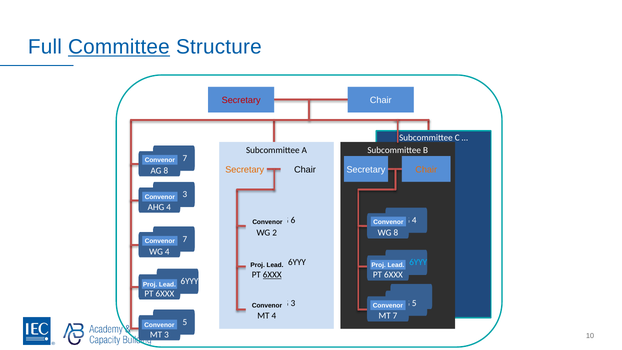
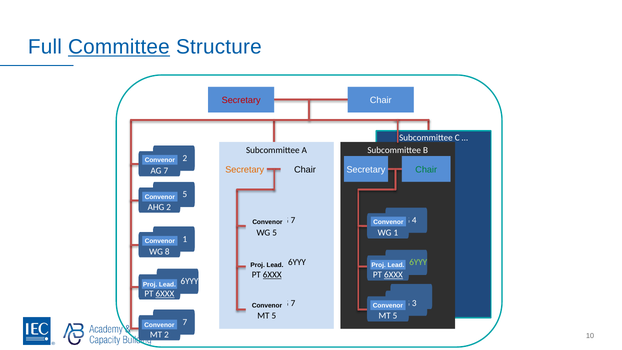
7 at (185, 158): 7 -> 2
Chair at (426, 170) colour: orange -> green
AG 8: 8 -> 7
3 at (185, 194): 3 -> 5
AHG 4: 4 -> 2
6 at (293, 220): 6 -> 7
2 at (275, 233): 2 -> 5
8 at (396, 233): 8 -> 1
7 at (185, 239): 7 -> 1
4 at (167, 252): 4 -> 8
6YYY at (418, 262) colour: light blue -> light green
6XXX at (393, 275) underline: none -> present
6XXX at (165, 294) underline: none -> present
3 at (293, 303): 3 -> 7
5 at (414, 303): 5 -> 3
4 at (274, 316): 4 -> 5
7 at (395, 316): 7 -> 5
5 at (185, 322): 5 -> 7
MT 3: 3 -> 2
